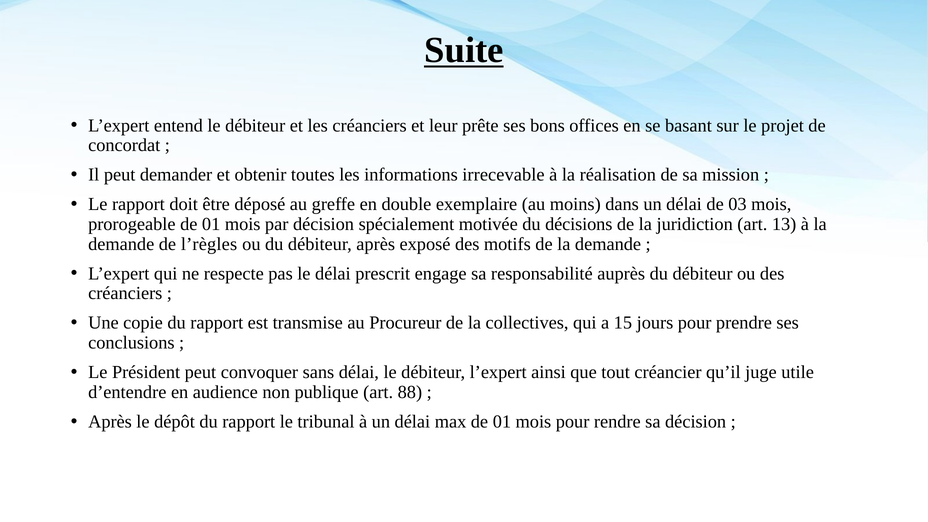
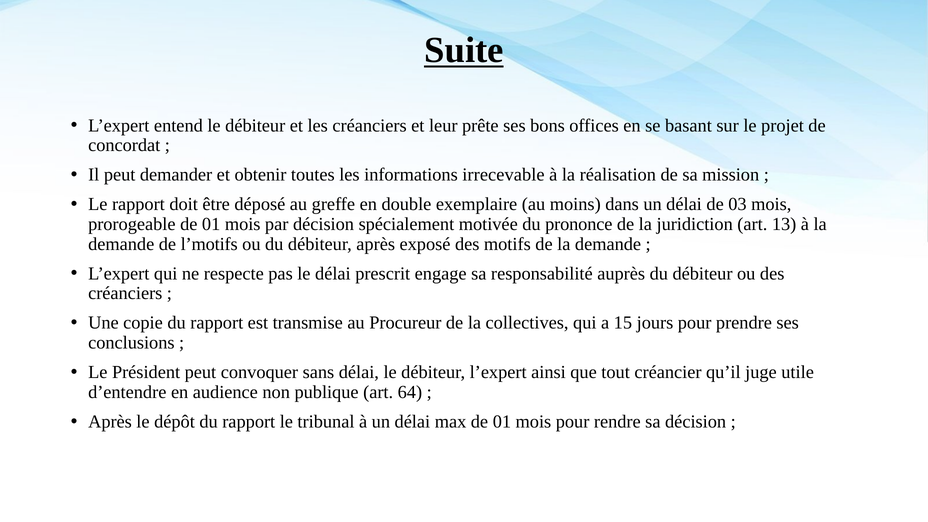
décisions: décisions -> prononce
l’règles: l’règles -> l’motifs
88: 88 -> 64
